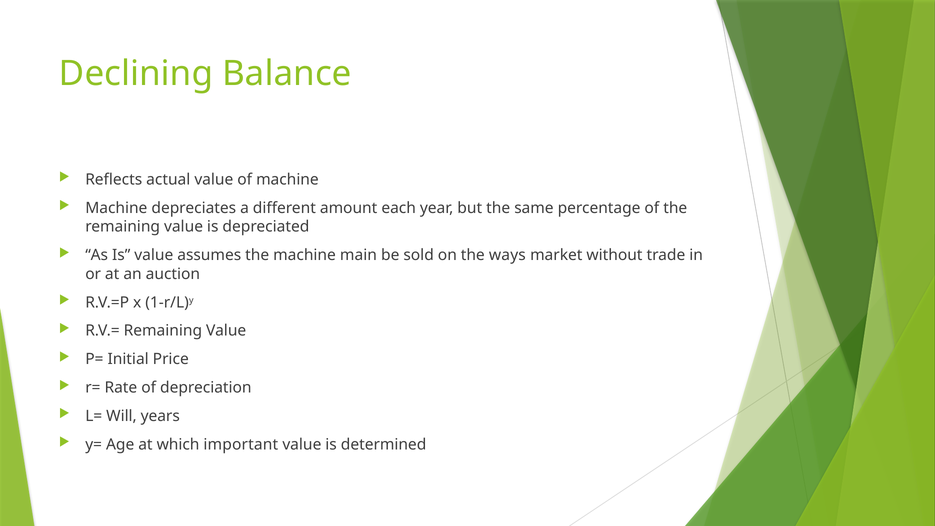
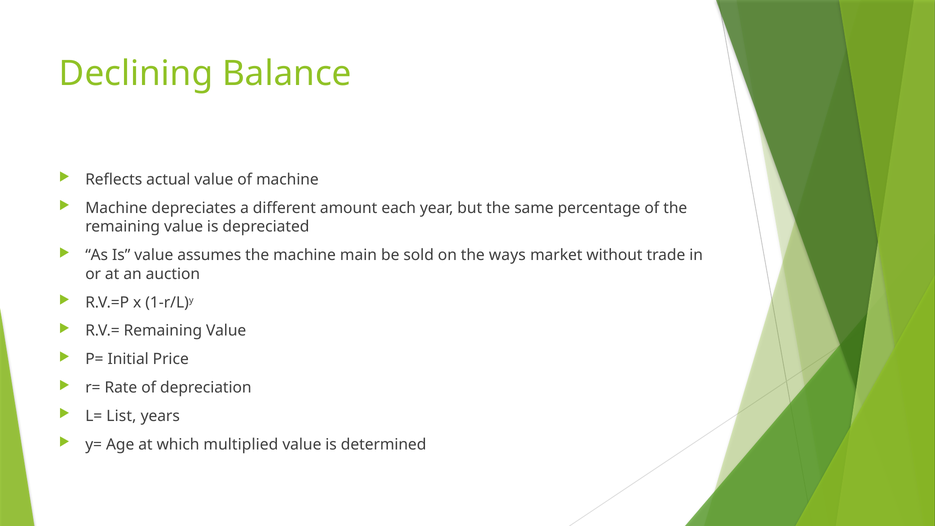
Will: Will -> List
important: important -> multiplied
